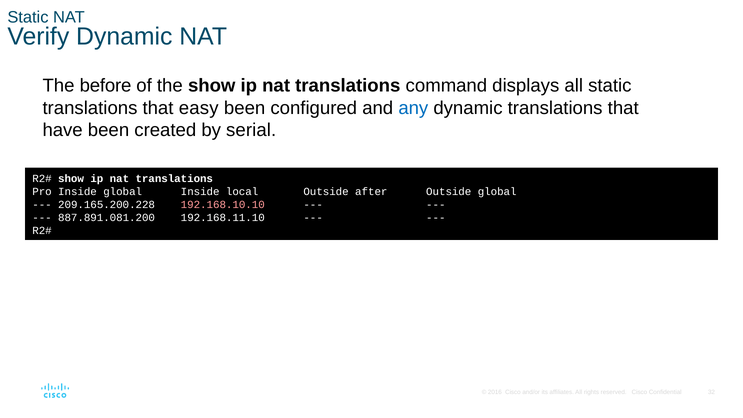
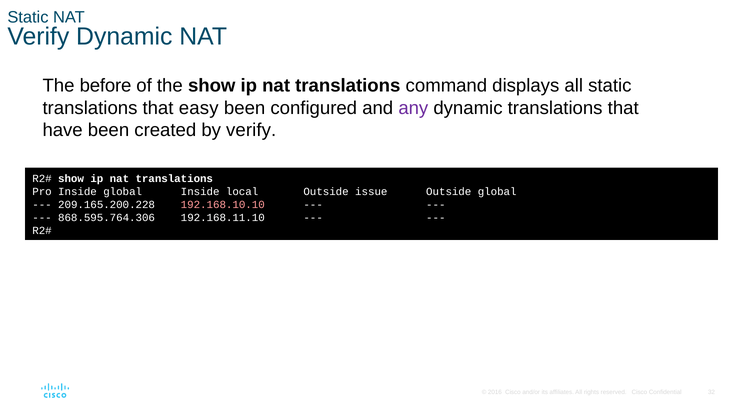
any colour: blue -> purple
by serial: serial -> verify
after: after -> issue
887.891.081.200: 887.891.081.200 -> 868.595.764.306
